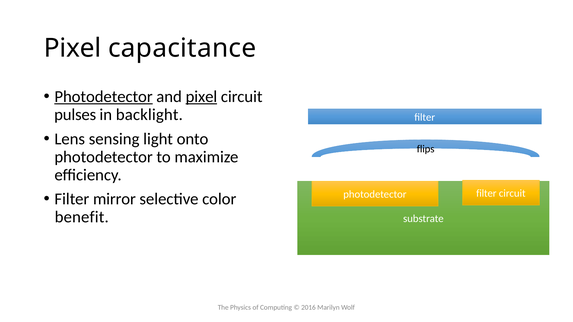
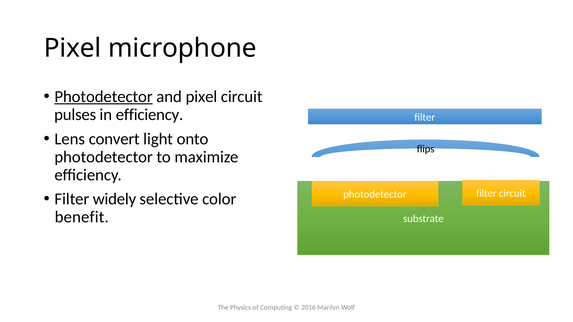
capacitance: capacitance -> microphone
pixel at (201, 97) underline: present -> none
in backlight: backlight -> efficiency
sensing: sensing -> convert
mirror: mirror -> widely
